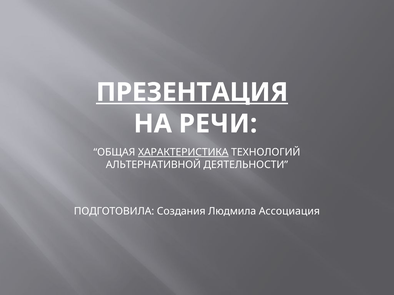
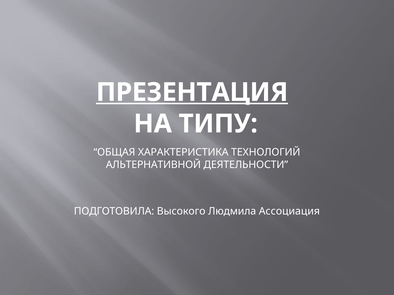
РЕЧИ: РЕЧИ -> ТИПУ
ХАРАКТЕРИСТИКА underline: present -> none
Создания: Создания -> Высокого
